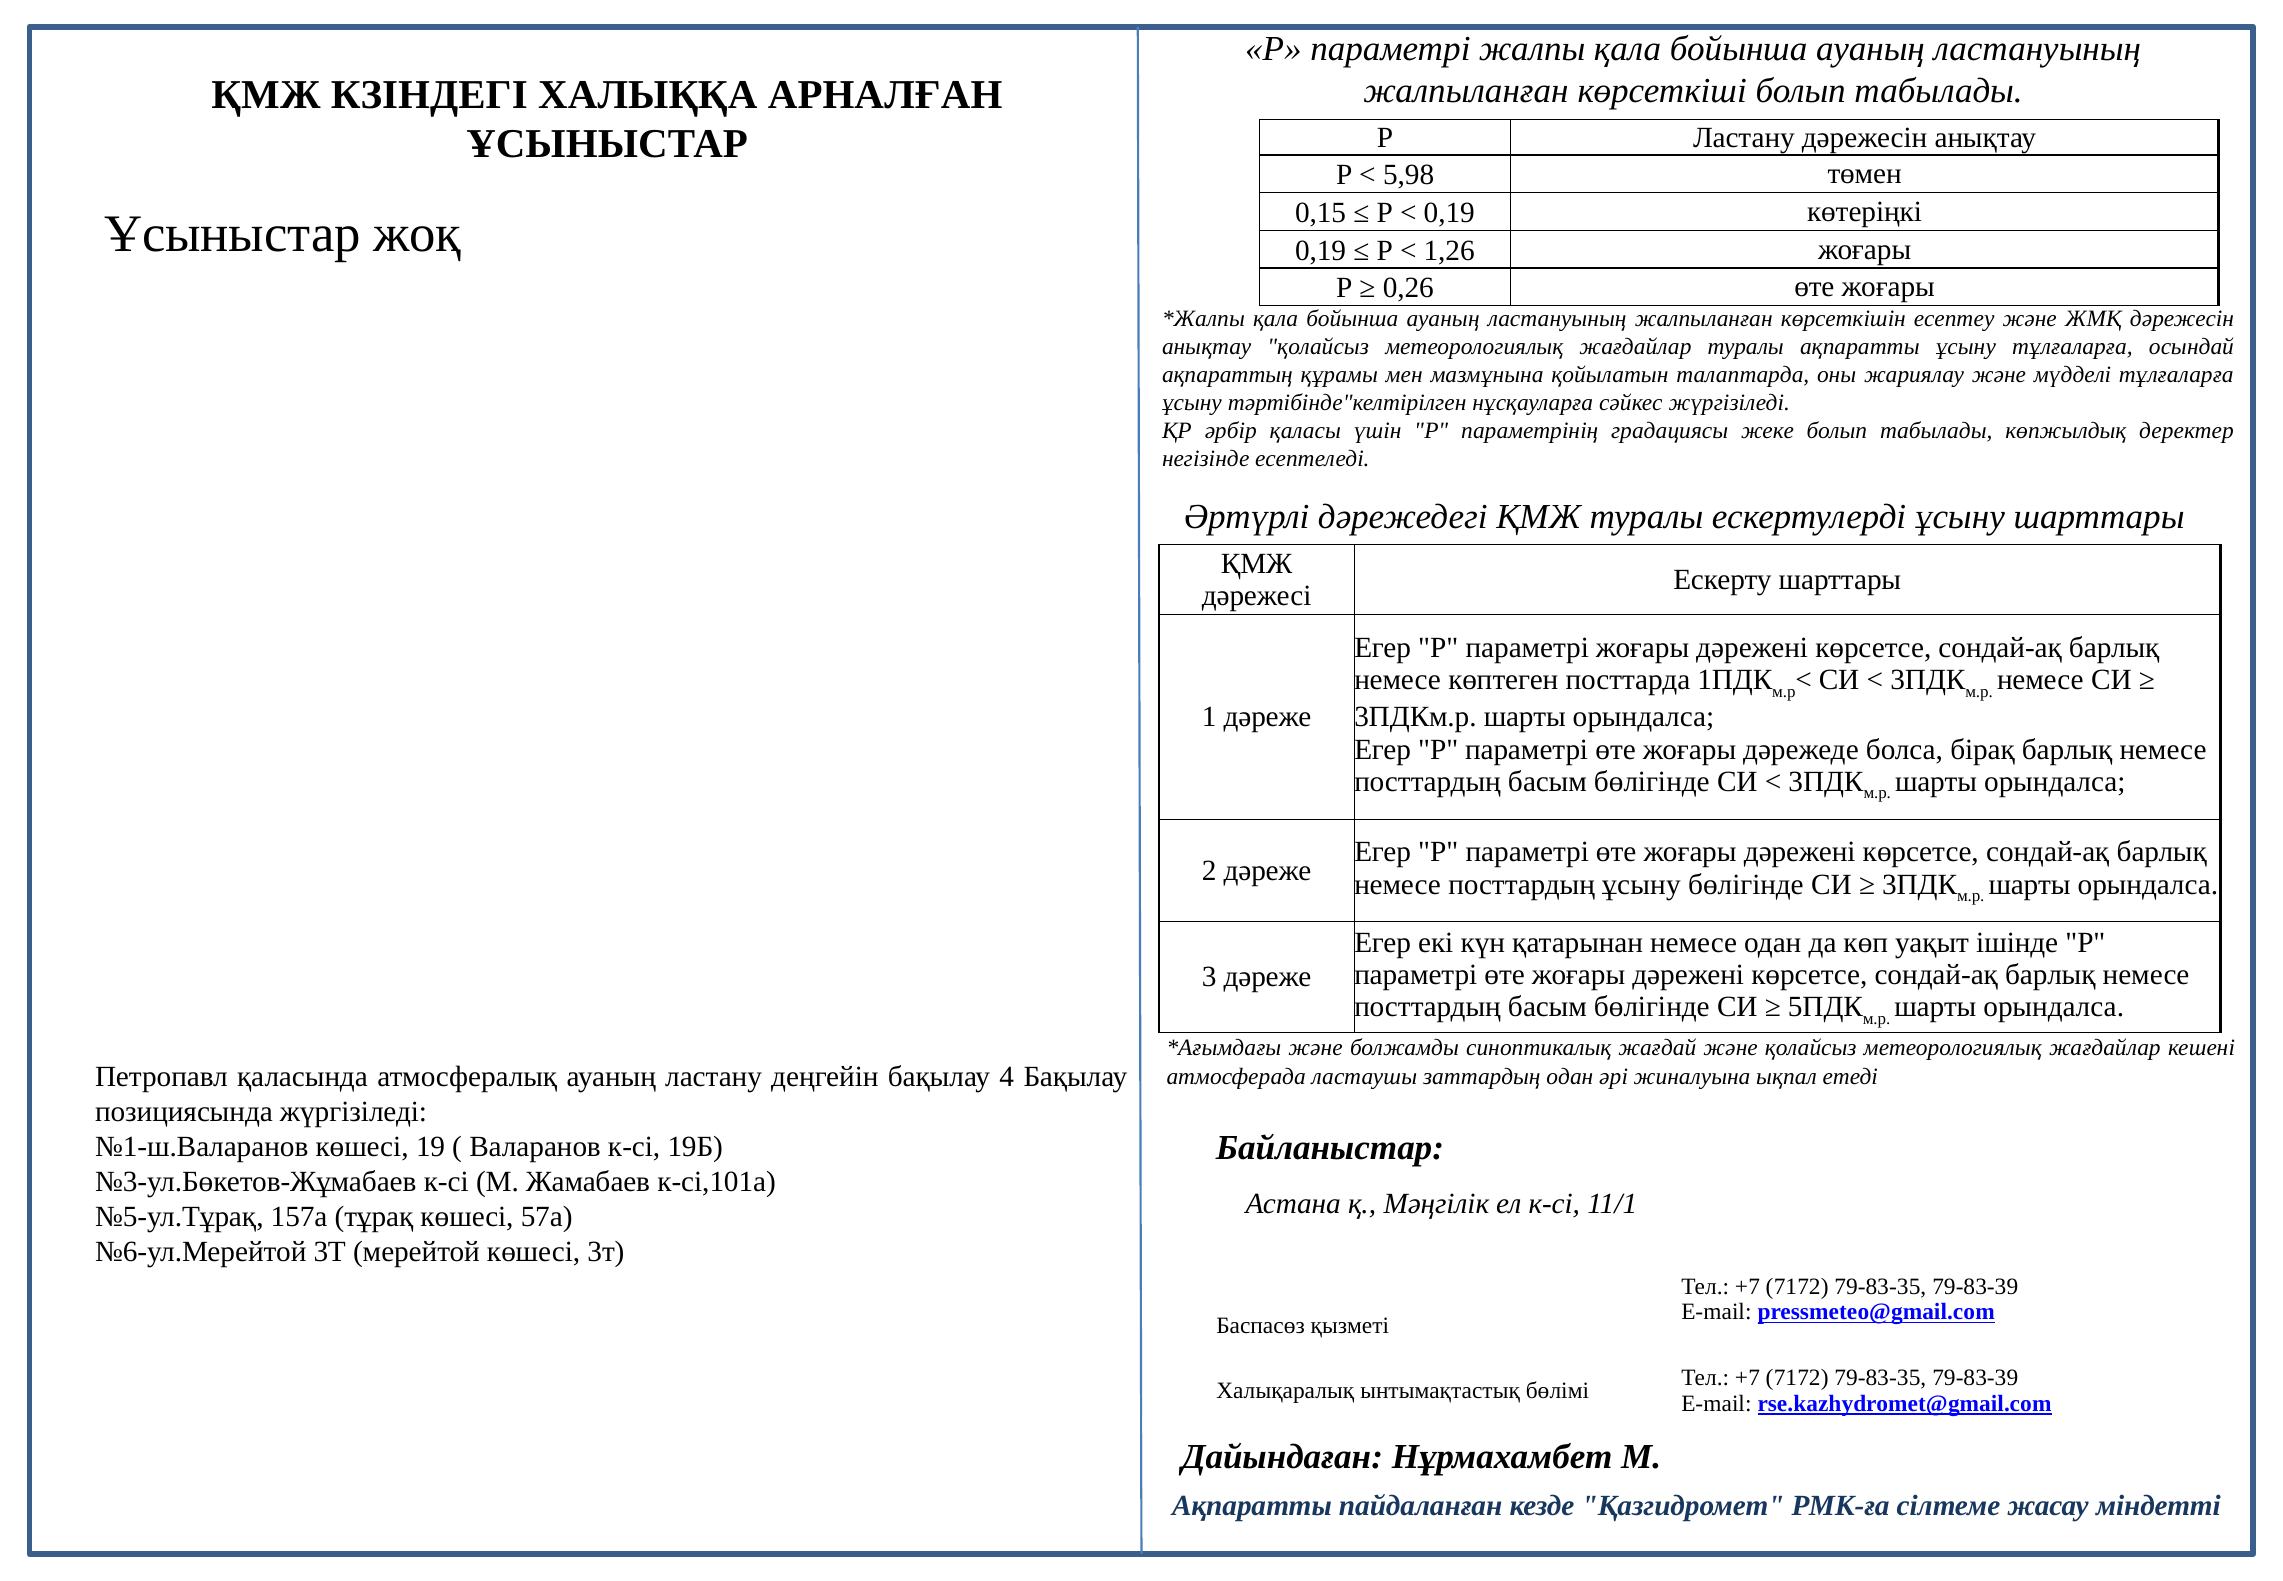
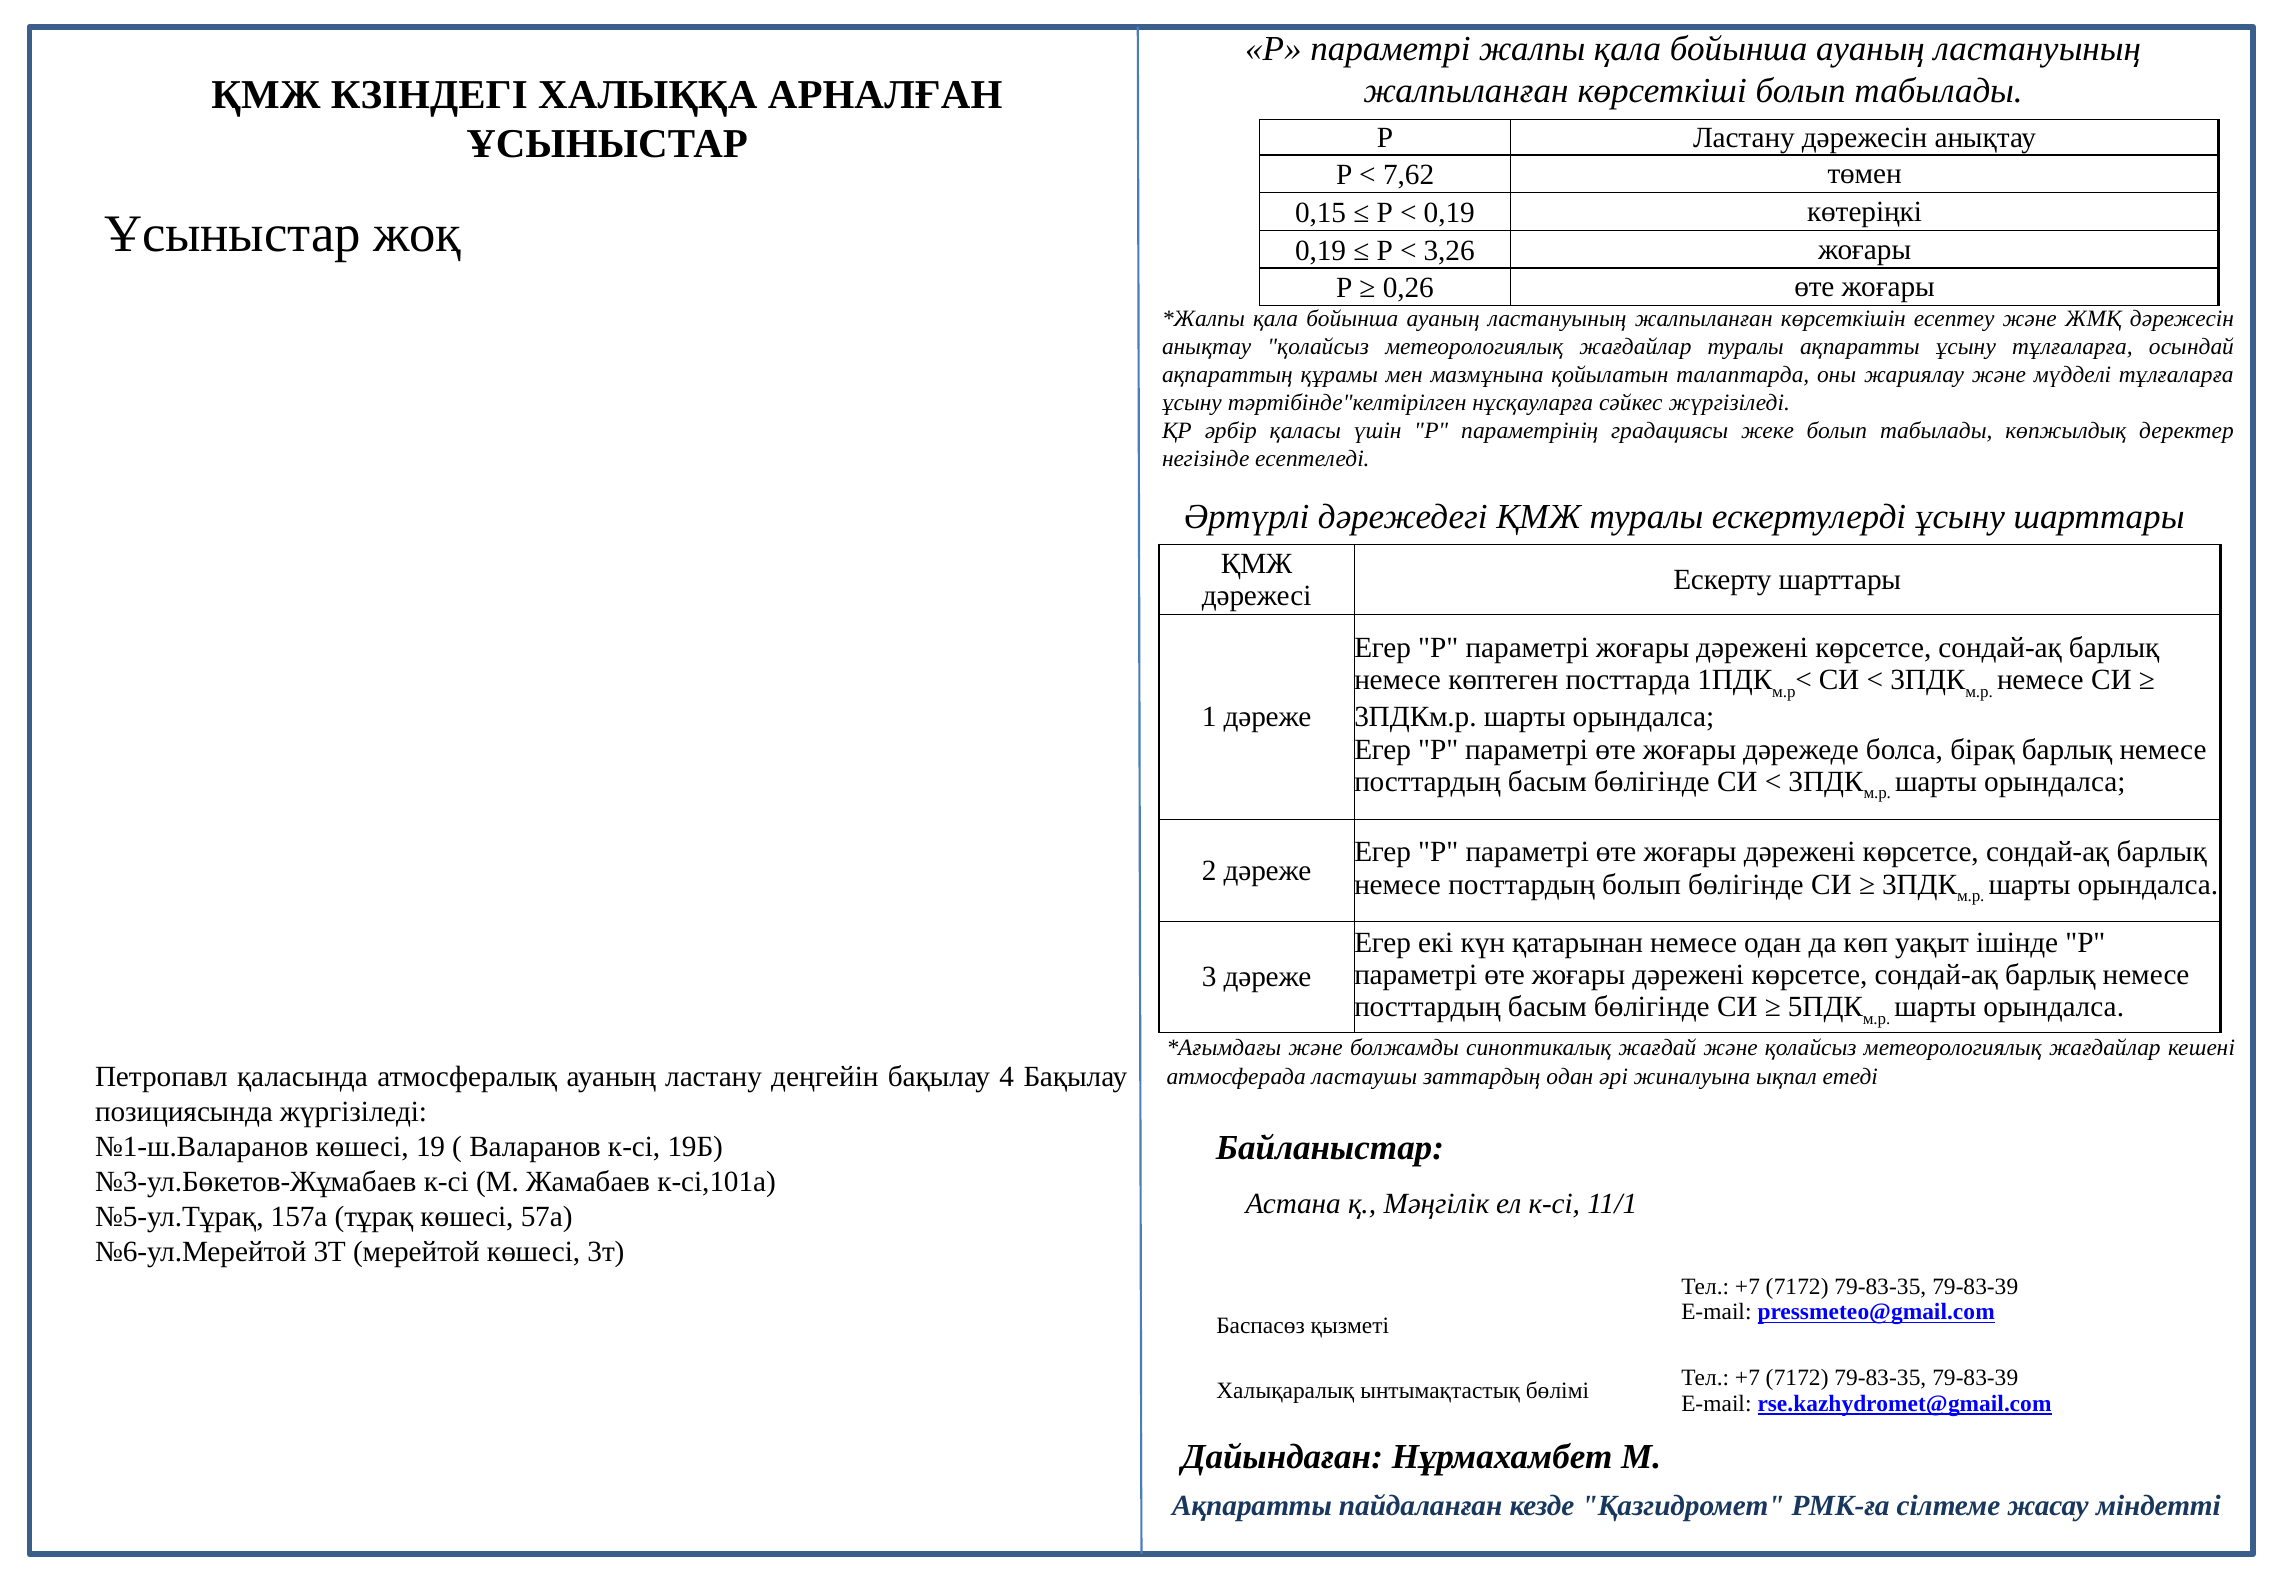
5,98: 5,98 -> 7,62
1,26: 1,26 -> 3,26
посттардың ұсыну: ұсыну -> болып
